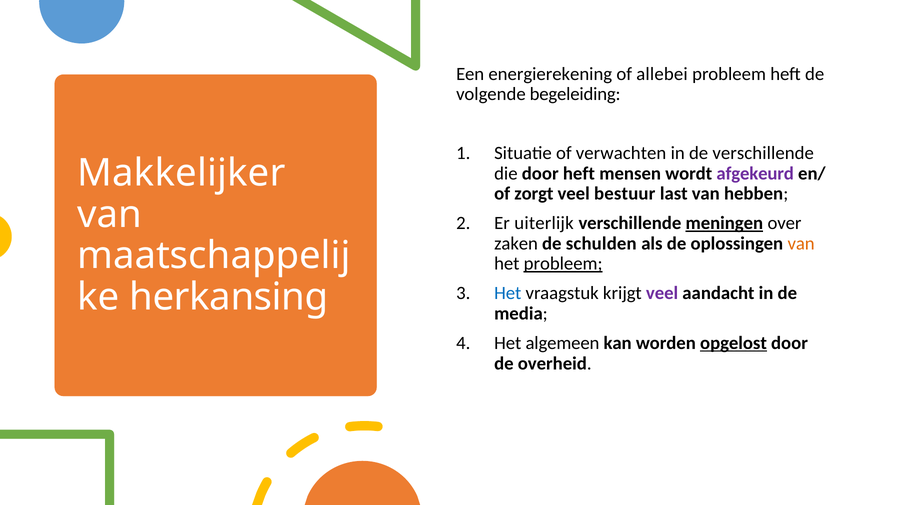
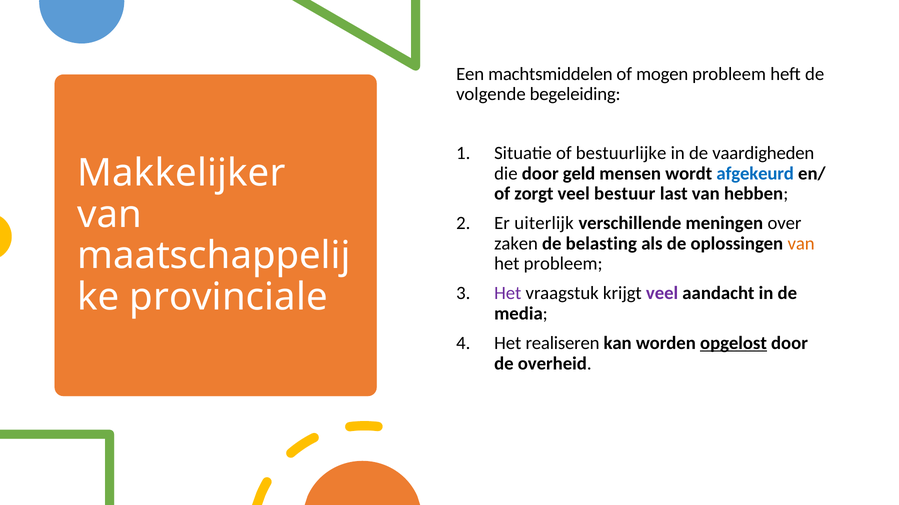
energierekening: energierekening -> machtsmiddelen
allebei: allebei -> mogen
verwachten: verwachten -> bestuurlijke
de verschillende: verschillende -> vaardigheden
door heft: heft -> geld
afgekeurd colour: purple -> blue
meningen underline: present -> none
schulden: schulden -> belasting
probleem at (563, 264) underline: present -> none
Het at (508, 294) colour: blue -> purple
herkansing: herkansing -> provinciale
algemeen: algemeen -> realiseren
